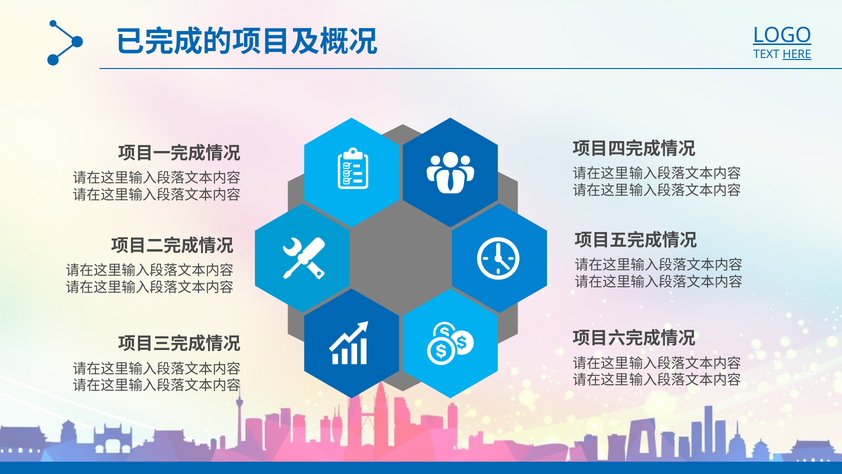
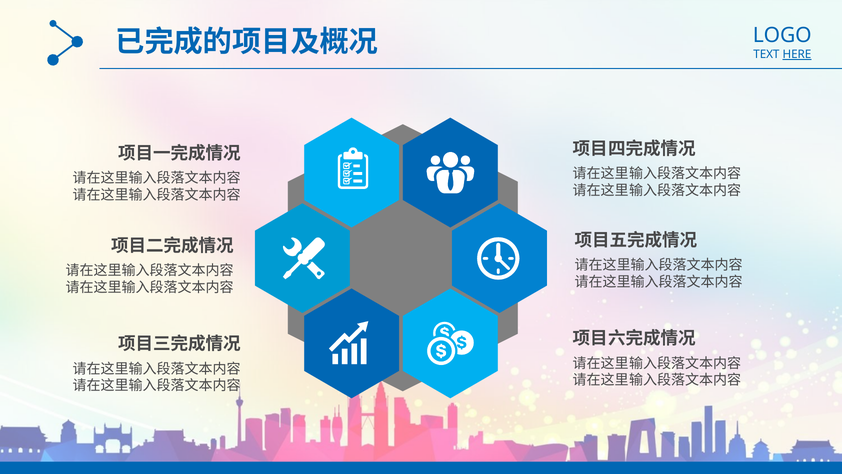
LOGO underline: present -> none
